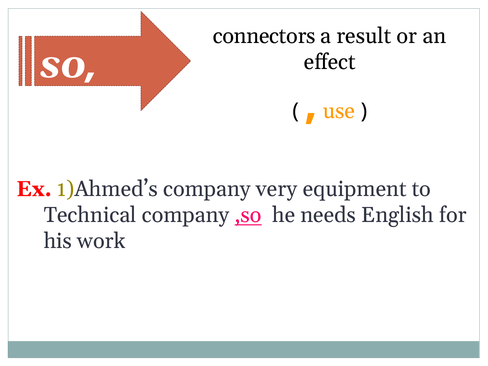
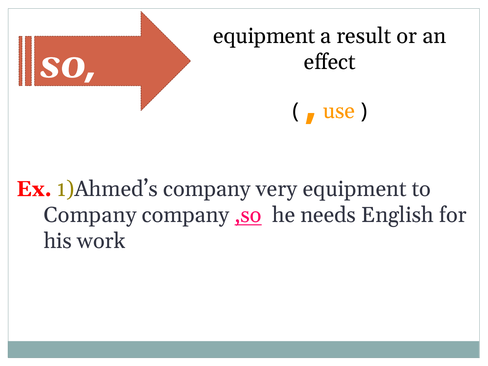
connectors at (264, 36): connectors -> equipment
Technical at (90, 215): Technical -> Company
